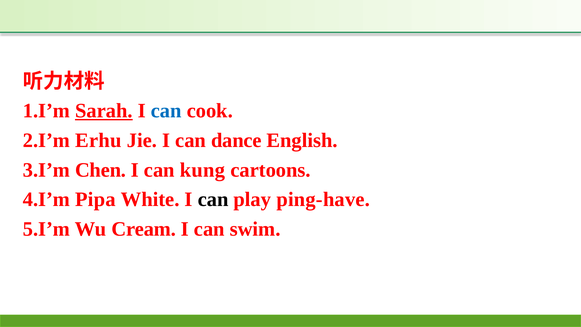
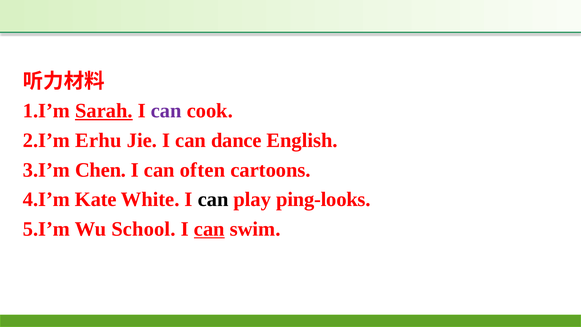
can at (166, 111) colour: blue -> purple
kung: kung -> often
Pipa: Pipa -> Kate
ping-have: ping-have -> ping-looks
Cream: Cream -> School
can at (209, 229) underline: none -> present
